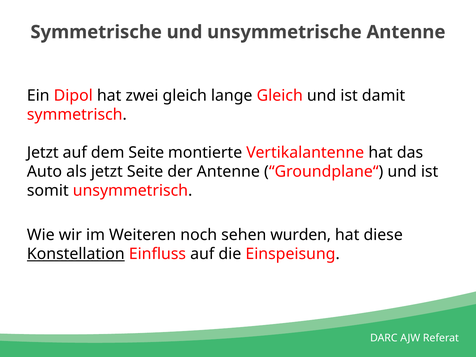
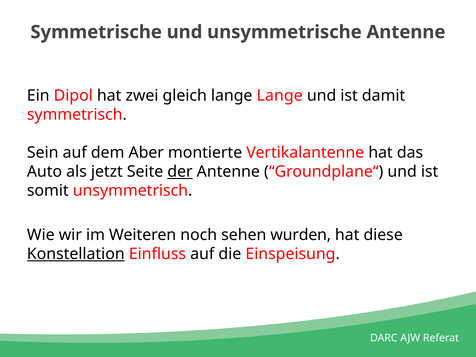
lange Gleich: Gleich -> Lange
Jetzt at (43, 153): Jetzt -> Sein
dem Seite: Seite -> Aber
der underline: none -> present
